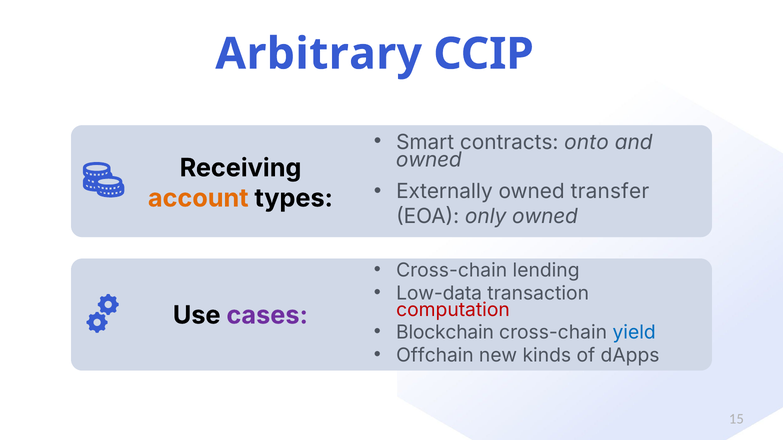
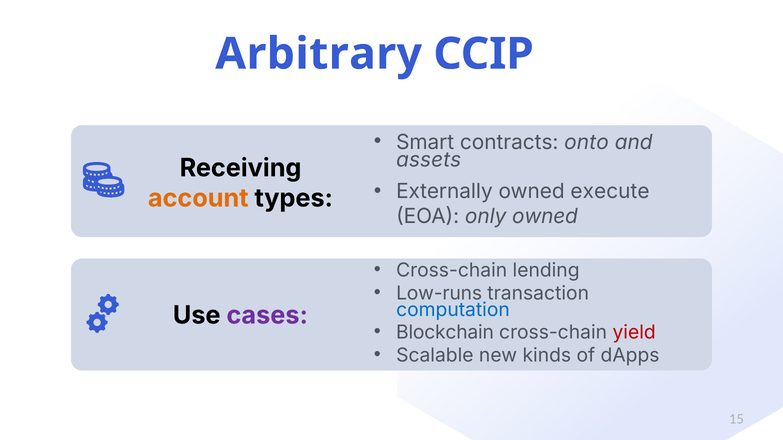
owned at (429, 160): owned -> assets
transfer: transfer -> execute
Low-data: Low-data -> Low-runs
computation colour: red -> blue
yield colour: blue -> red
Offchain: Offchain -> Scalable
